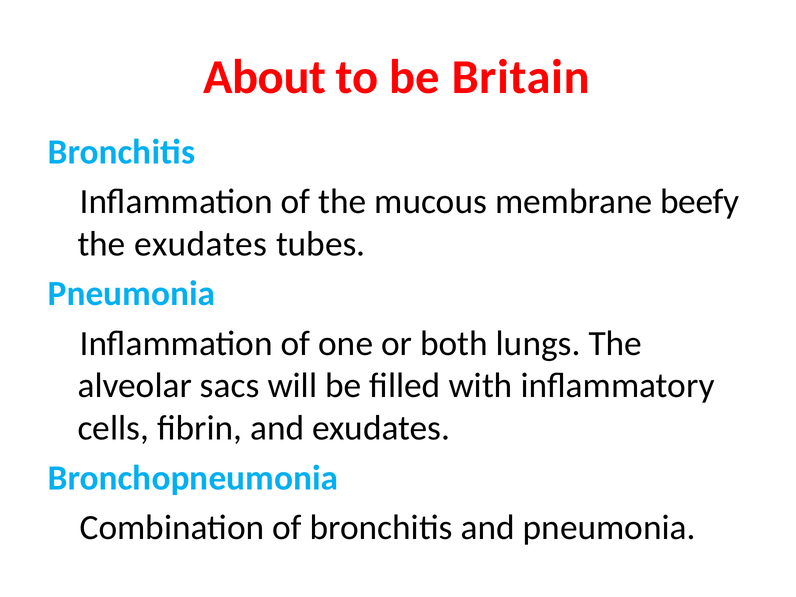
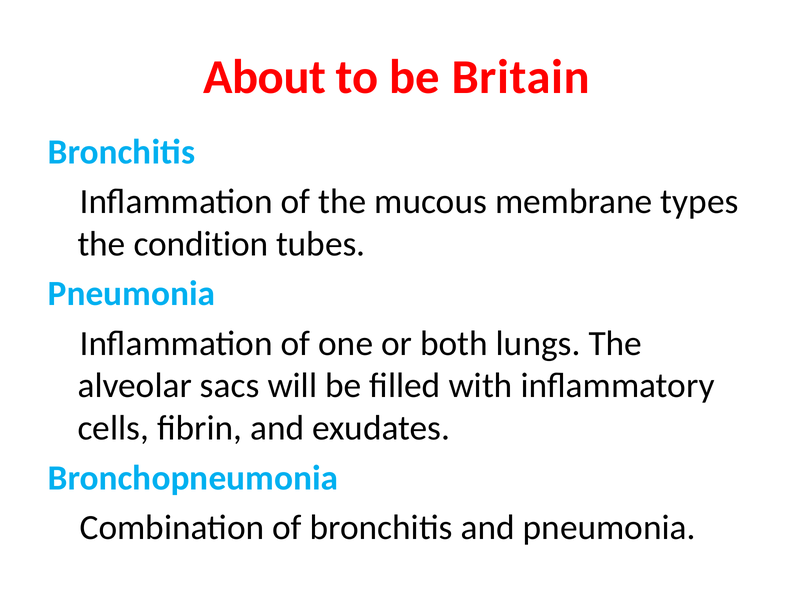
beefy: beefy -> types
the exudates: exudates -> condition
